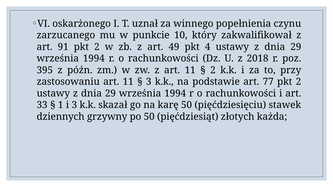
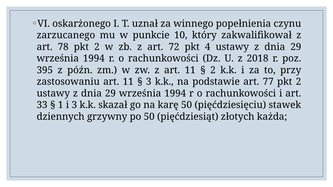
91: 91 -> 78
49: 49 -> 72
